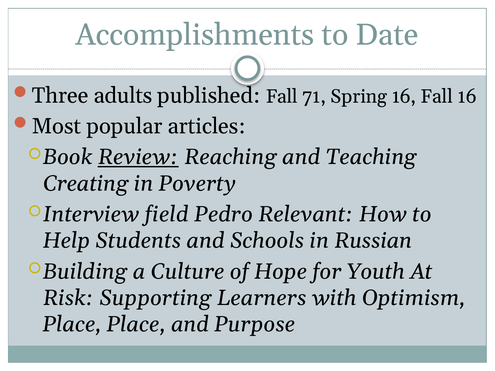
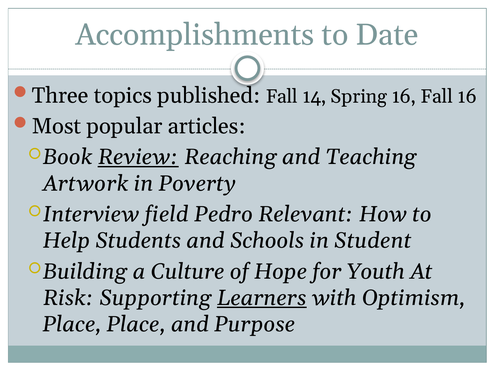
adults: adults -> topics
71: 71 -> 14
Creating: Creating -> Artwork
Russian: Russian -> Student
Learners underline: none -> present
